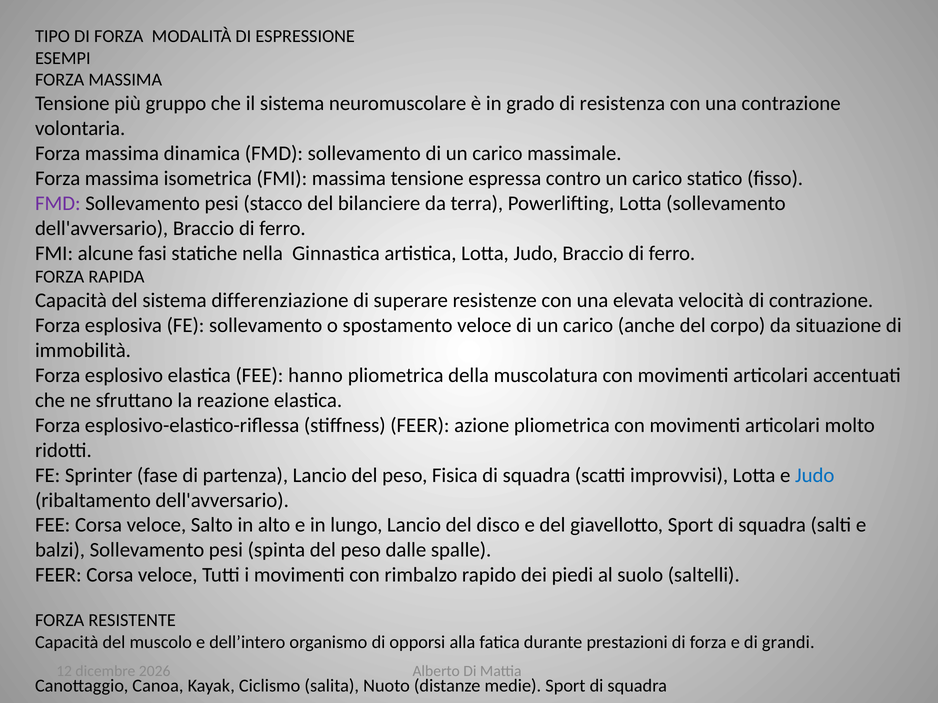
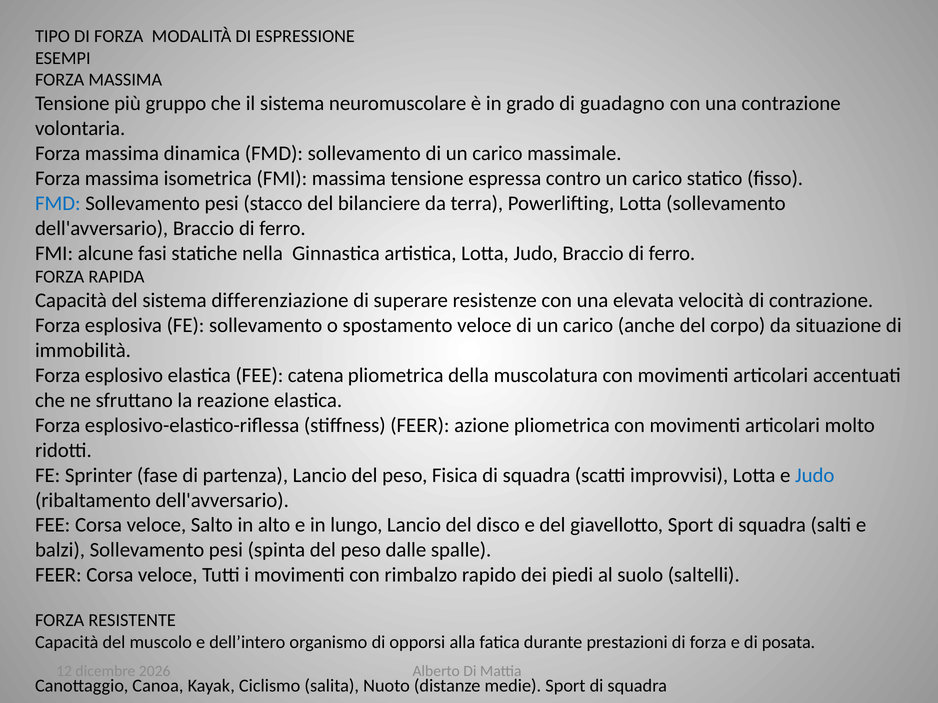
resistenza: resistenza -> guadagno
FMD at (58, 204) colour: purple -> blue
hanno: hanno -> catena
grandi: grandi -> posata
